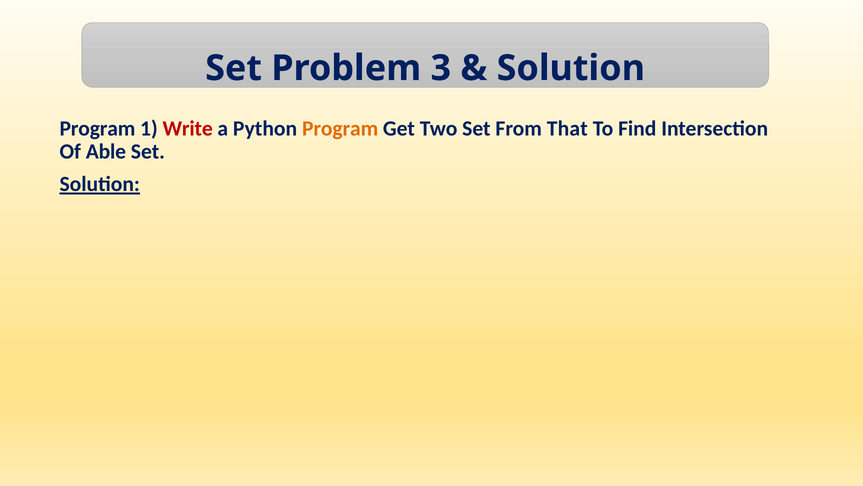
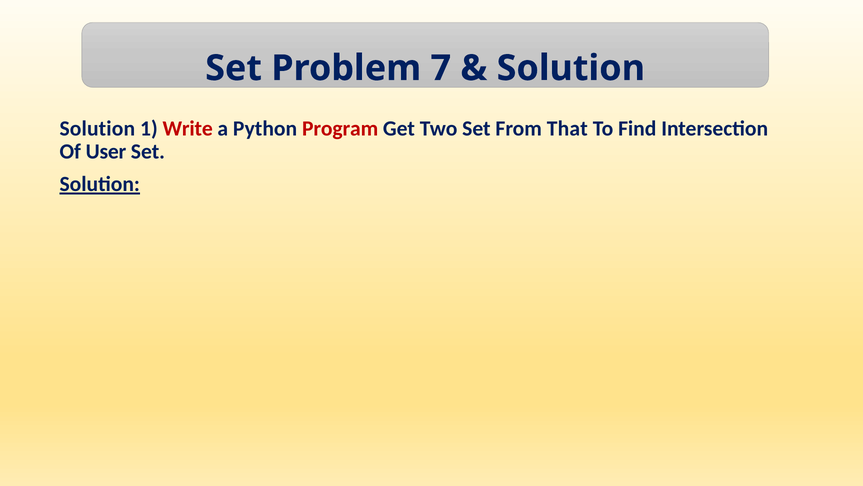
3: 3 -> 7
Program at (97, 128): Program -> Solution
Program at (340, 128) colour: orange -> red
Able: Able -> User
